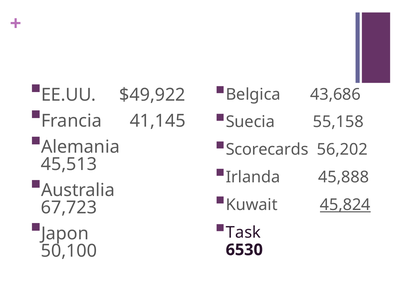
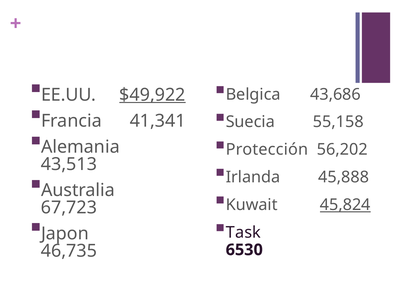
$49,922 underline: none -> present
41,145: 41,145 -> 41,341
Scorecards: Scorecards -> Protección
45,513: 45,513 -> 43,513
50,100: 50,100 -> 46,735
